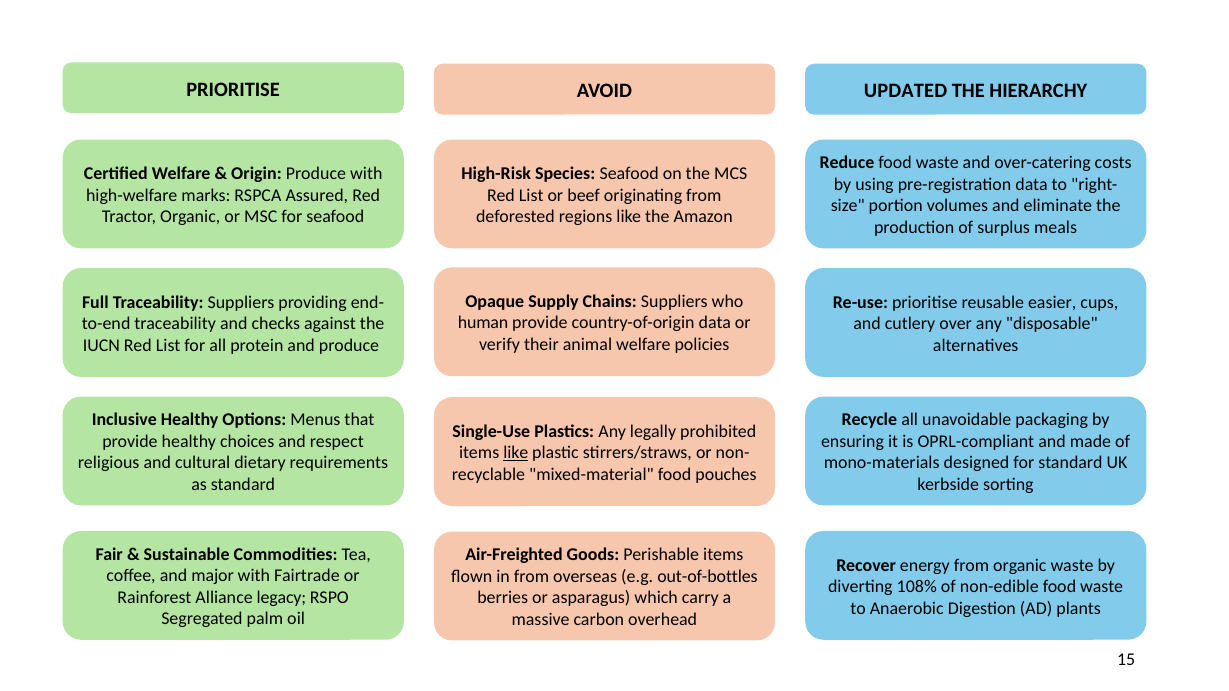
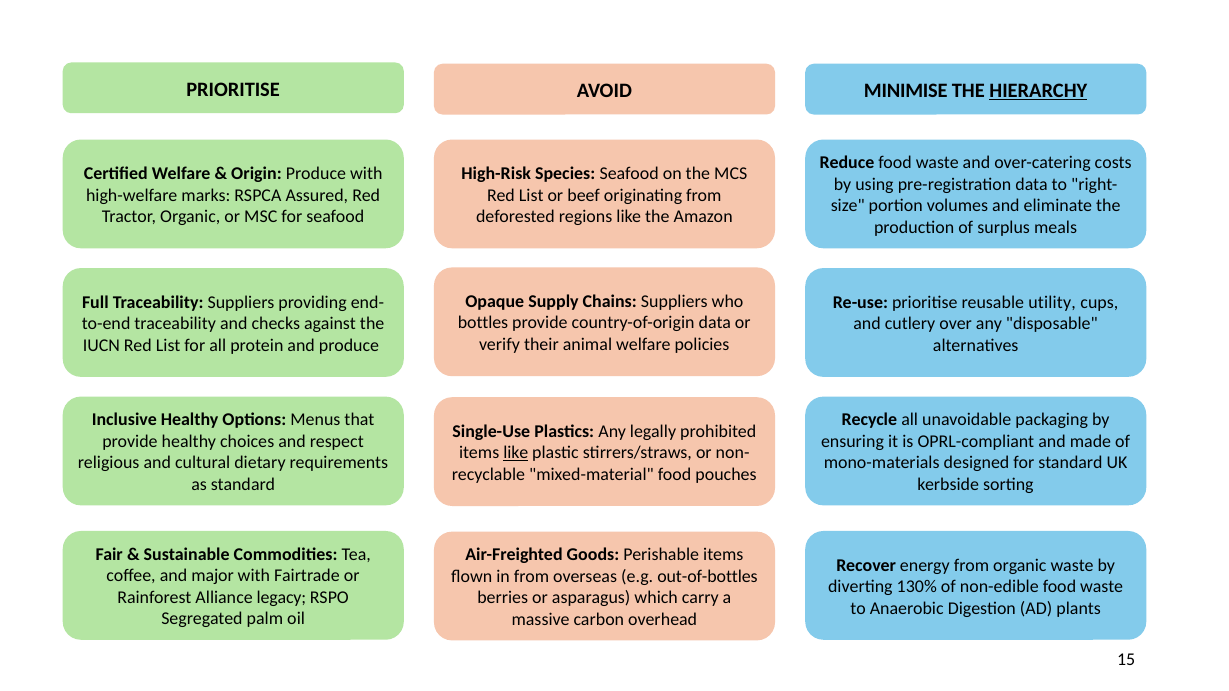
UPDATED: UPDATED -> MINIMISE
HIERARCHY underline: none -> present
easier: easier -> utility
human: human -> bottles
108%: 108% -> 130%
